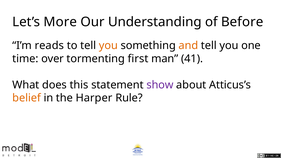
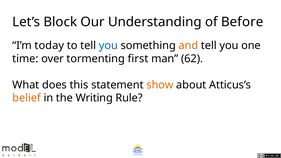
More: More -> Block
reads: reads -> today
you at (108, 46) colour: orange -> blue
41: 41 -> 62
show colour: purple -> orange
Harper: Harper -> Writing
